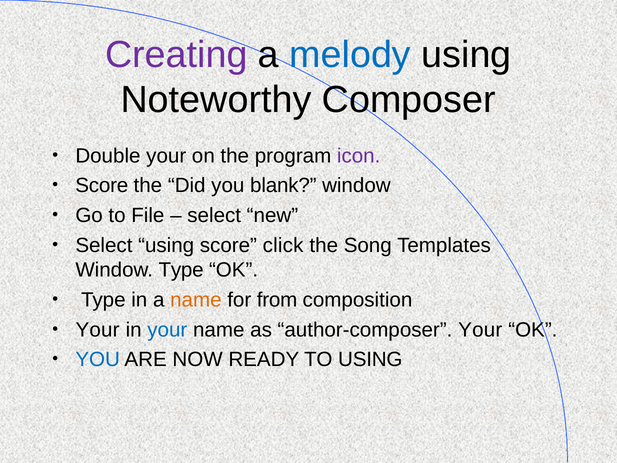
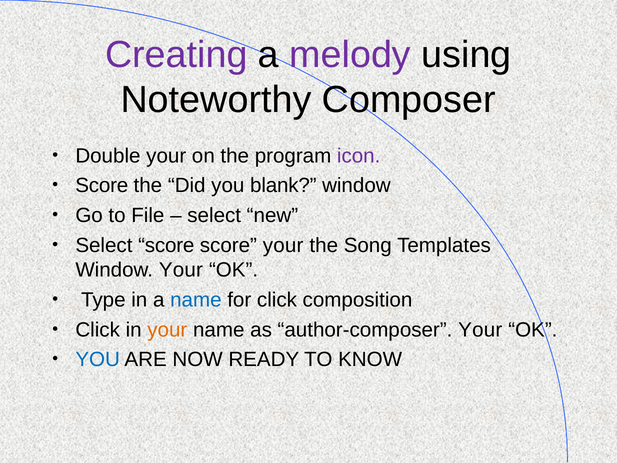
melody colour: blue -> purple
Select using: using -> score
score click: click -> your
Window Type: Type -> Your
name at (196, 300) colour: orange -> blue
for from: from -> click
Your at (98, 330): Your -> Click
your at (167, 330) colour: blue -> orange
TO USING: USING -> KNOW
